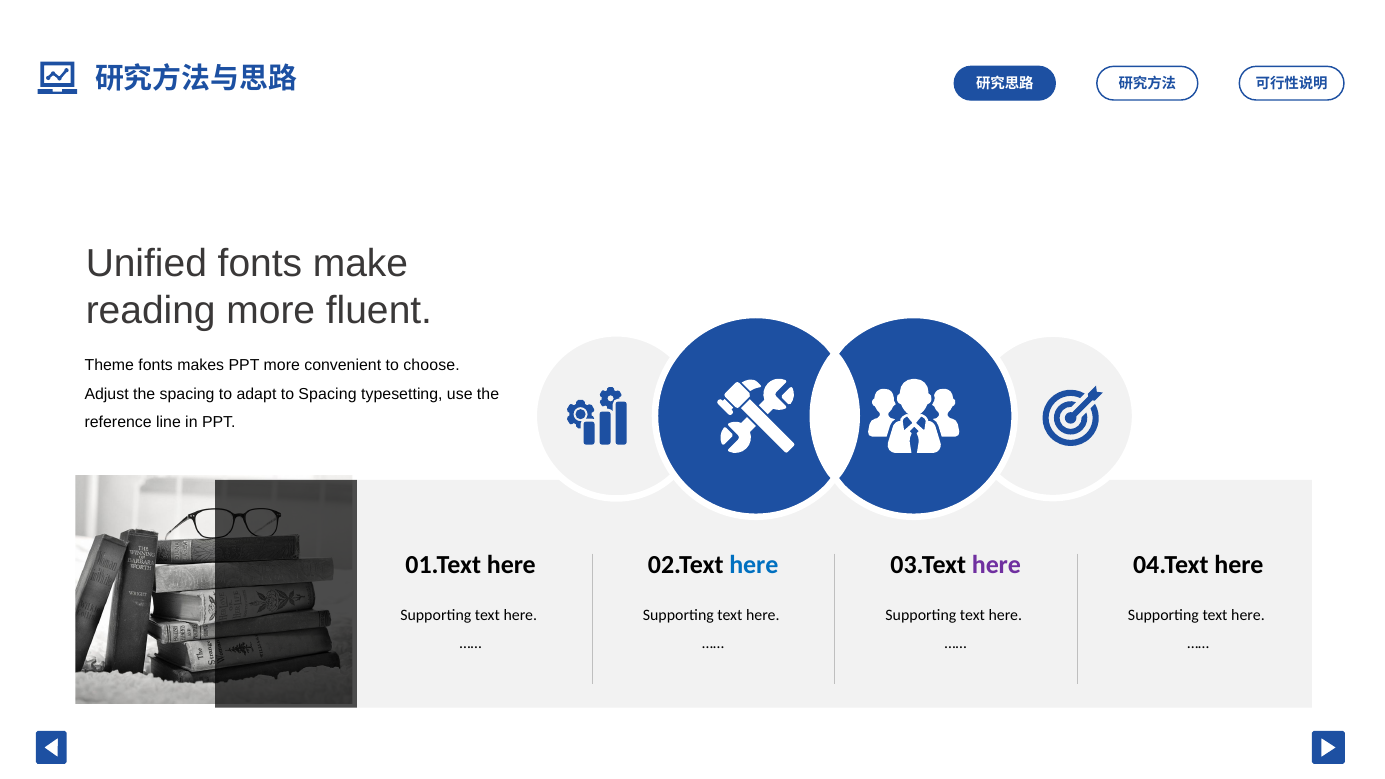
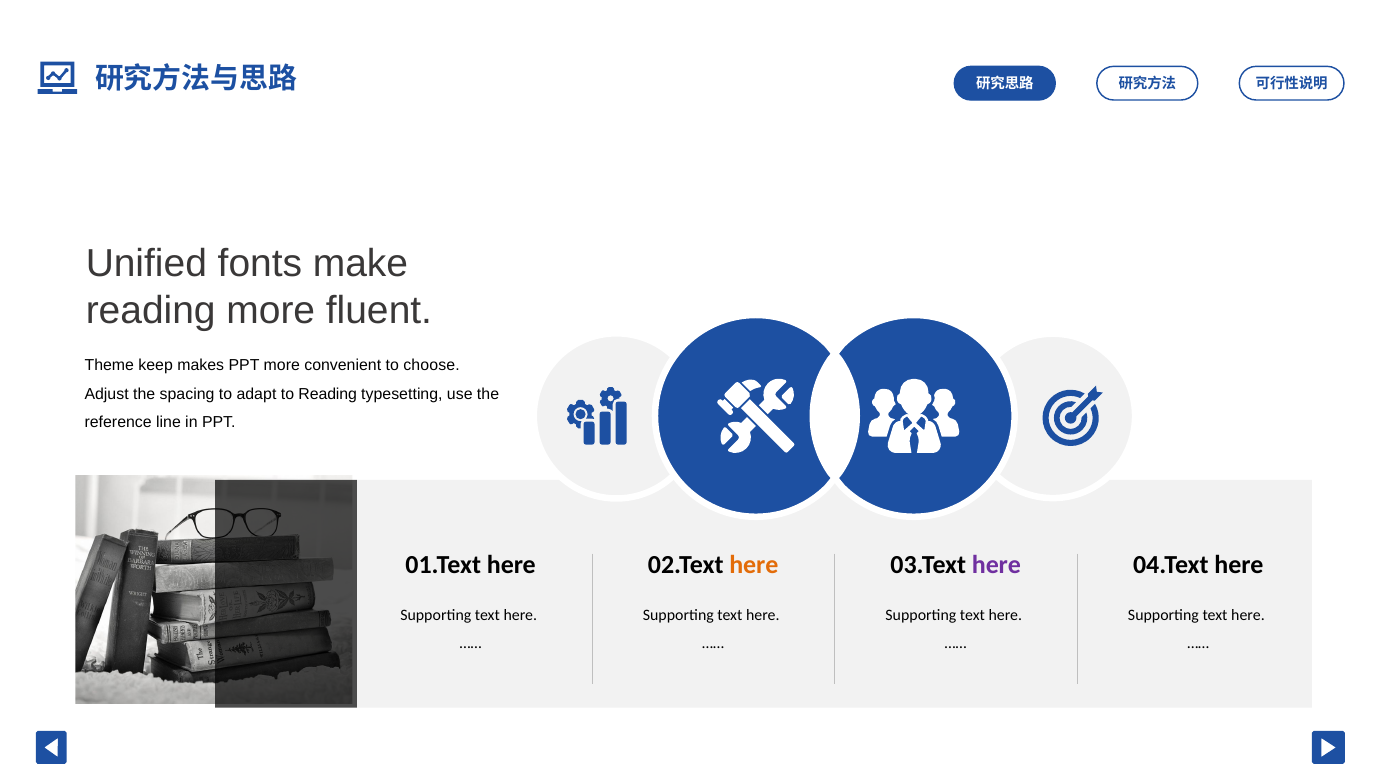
Theme fonts: fonts -> keep
to Spacing: Spacing -> Reading
here at (754, 565) colour: blue -> orange
